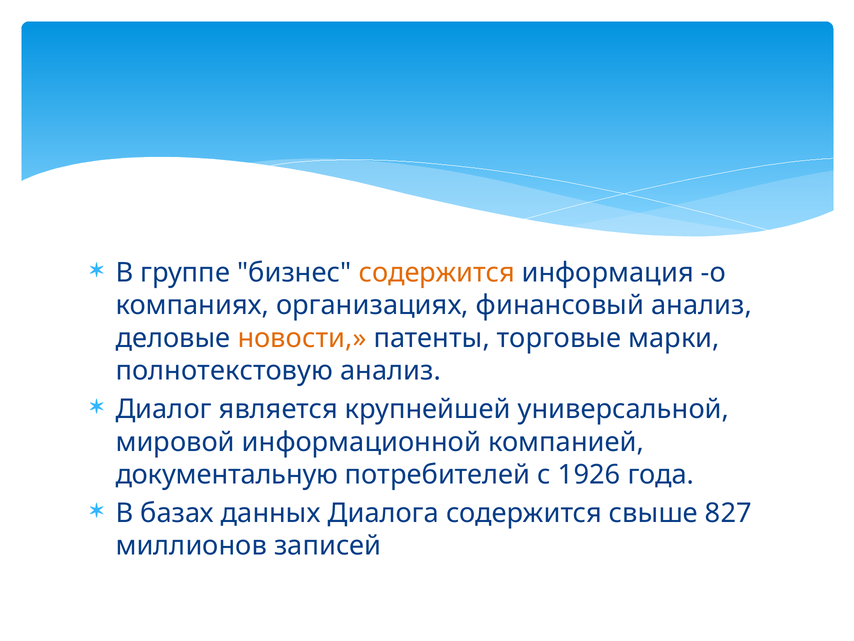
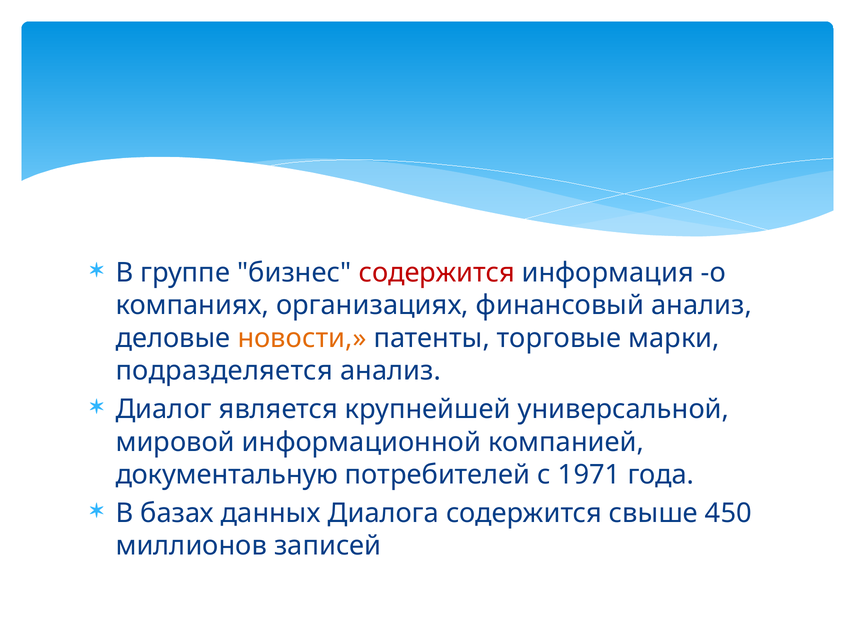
содержится at (437, 272) colour: orange -> red
полнотекстовую: полнотекстовую -> подразделяется
1926: 1926 -> 1971
827: 827 -> 450
